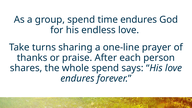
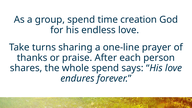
time endures: endures -> creation
